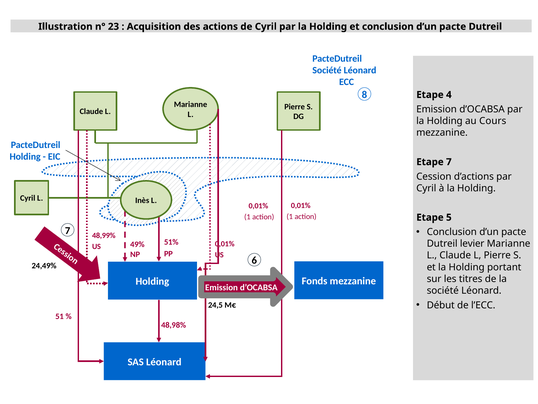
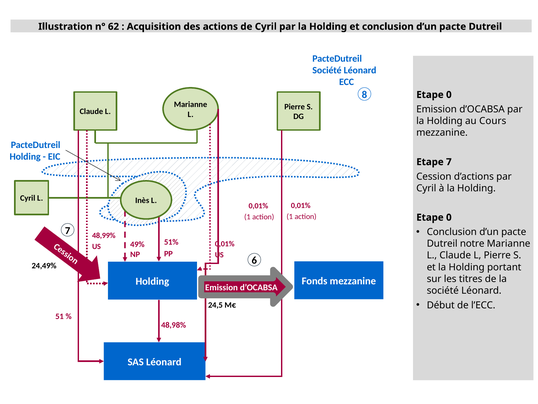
23: 23 -> 62
4 at (449, 95): 4 -> 0
5 at (449, 217): 5 -> 0
levier: levier -> notre
